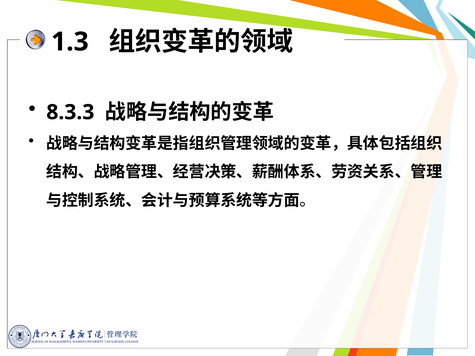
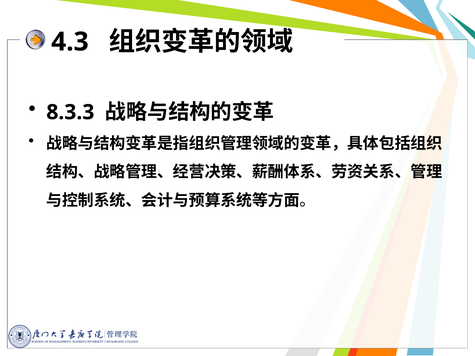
1.3: 1.3 -> 4.3
